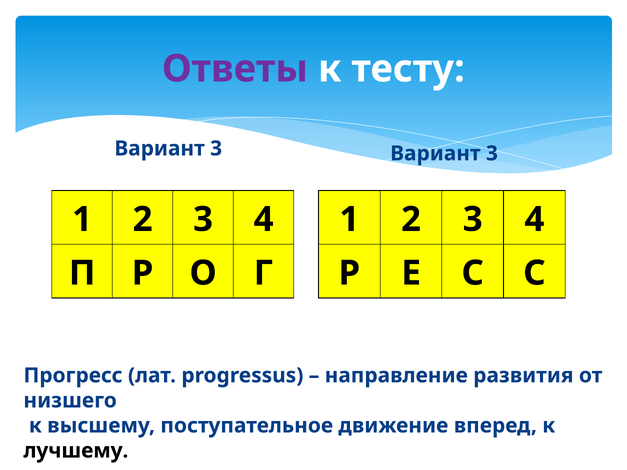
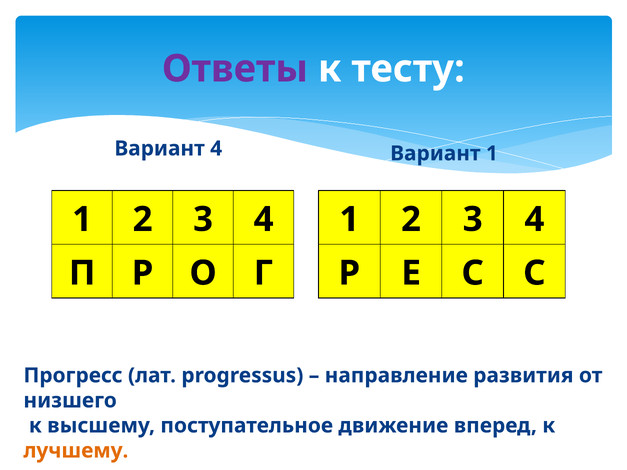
3 at (216, 149): 3 -> 4
3 at (492, 154): 3 -> 1
лучшему colour: black -> orange
